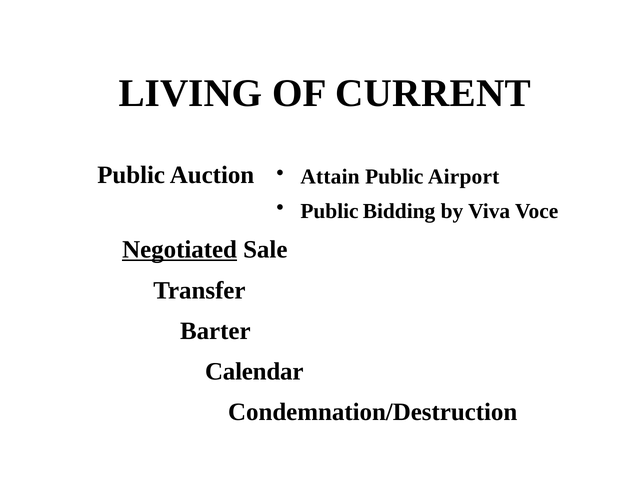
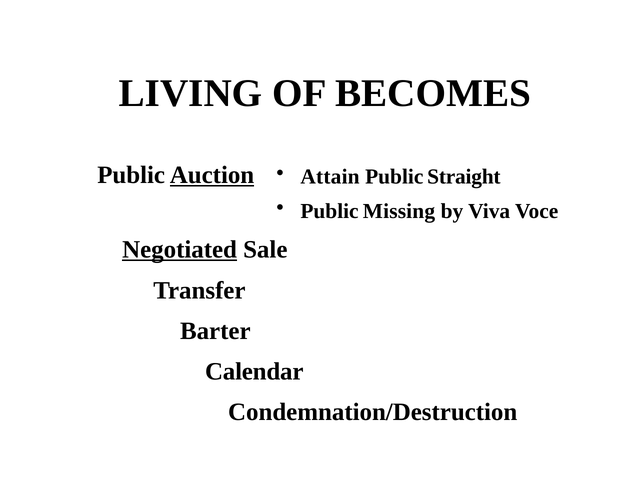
CURRENT: CURRENT -> BECOMES
Auction underline: none -> present
Airport: Airport -> Straight
Bidding: Bidding -> Missing
